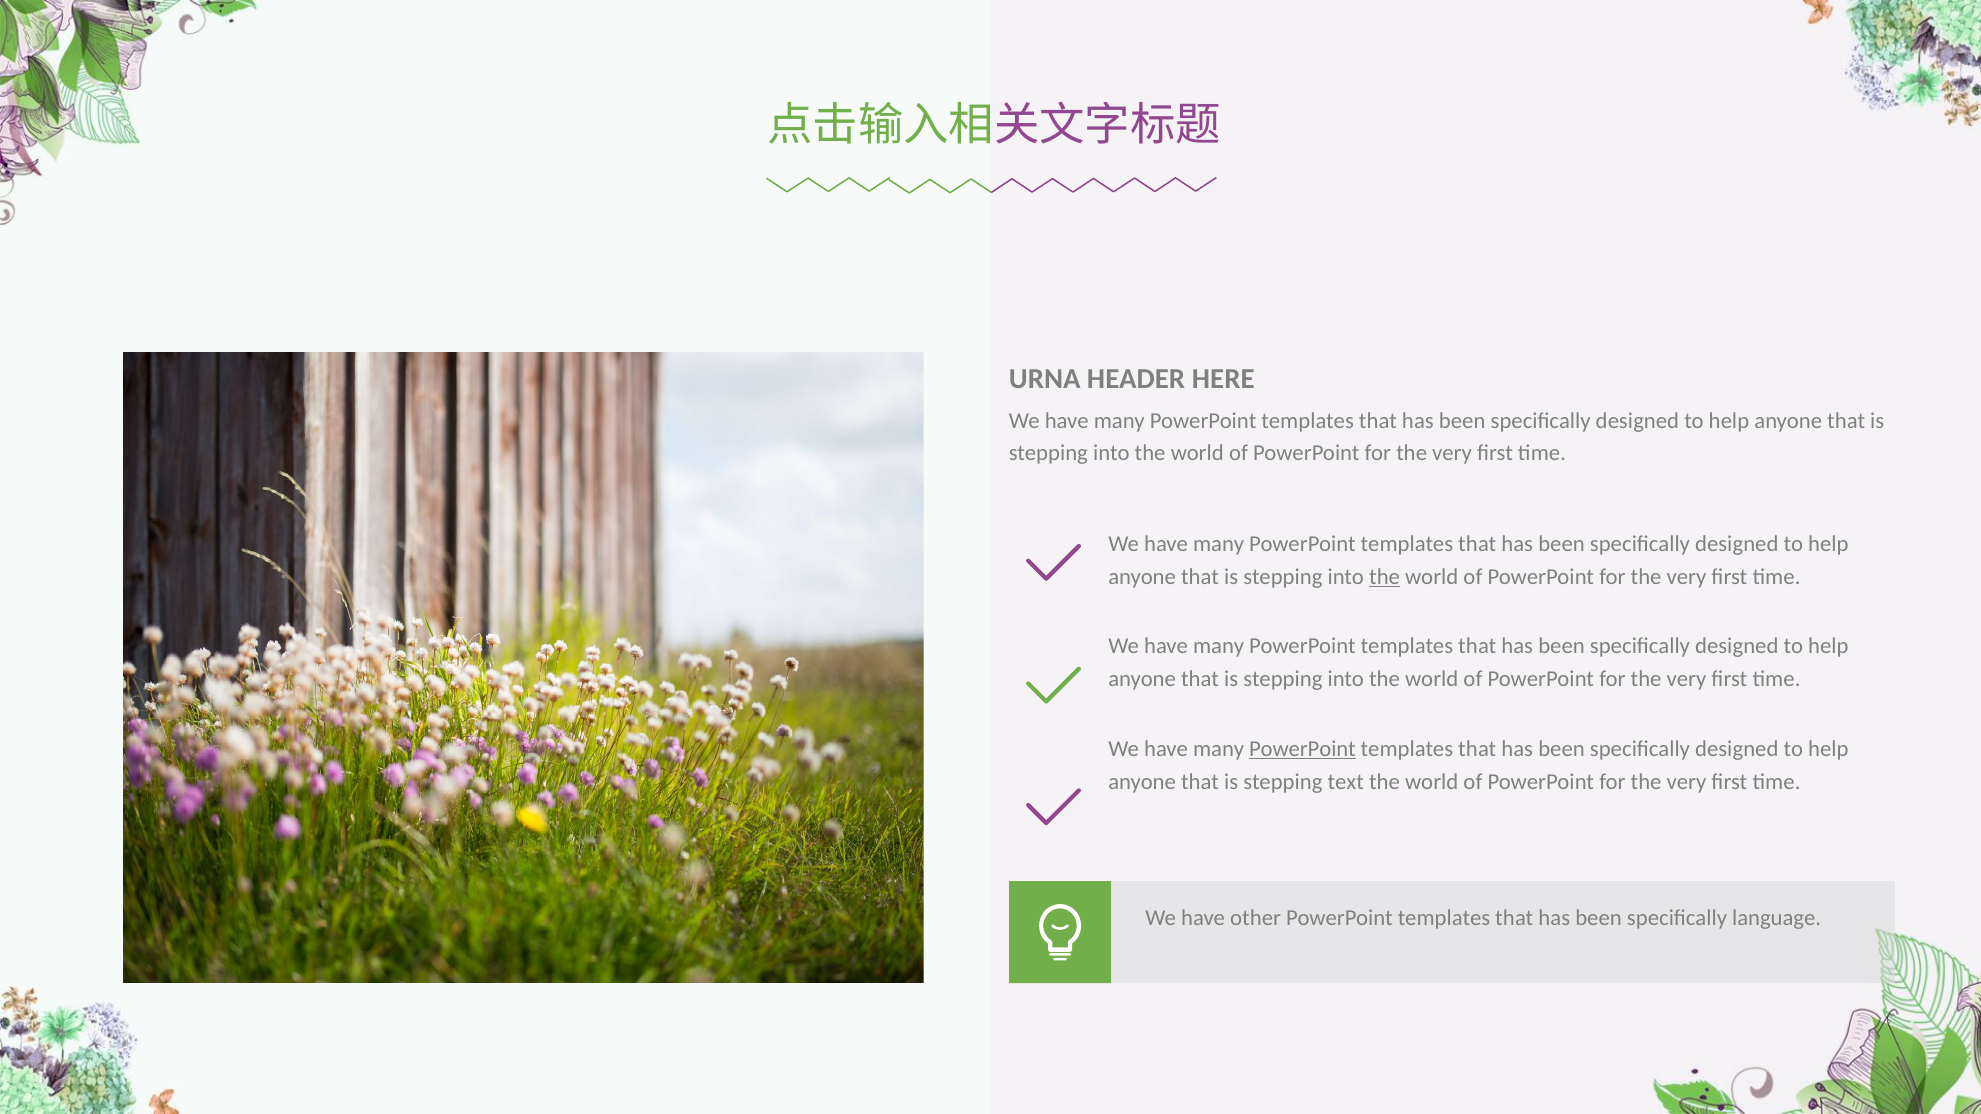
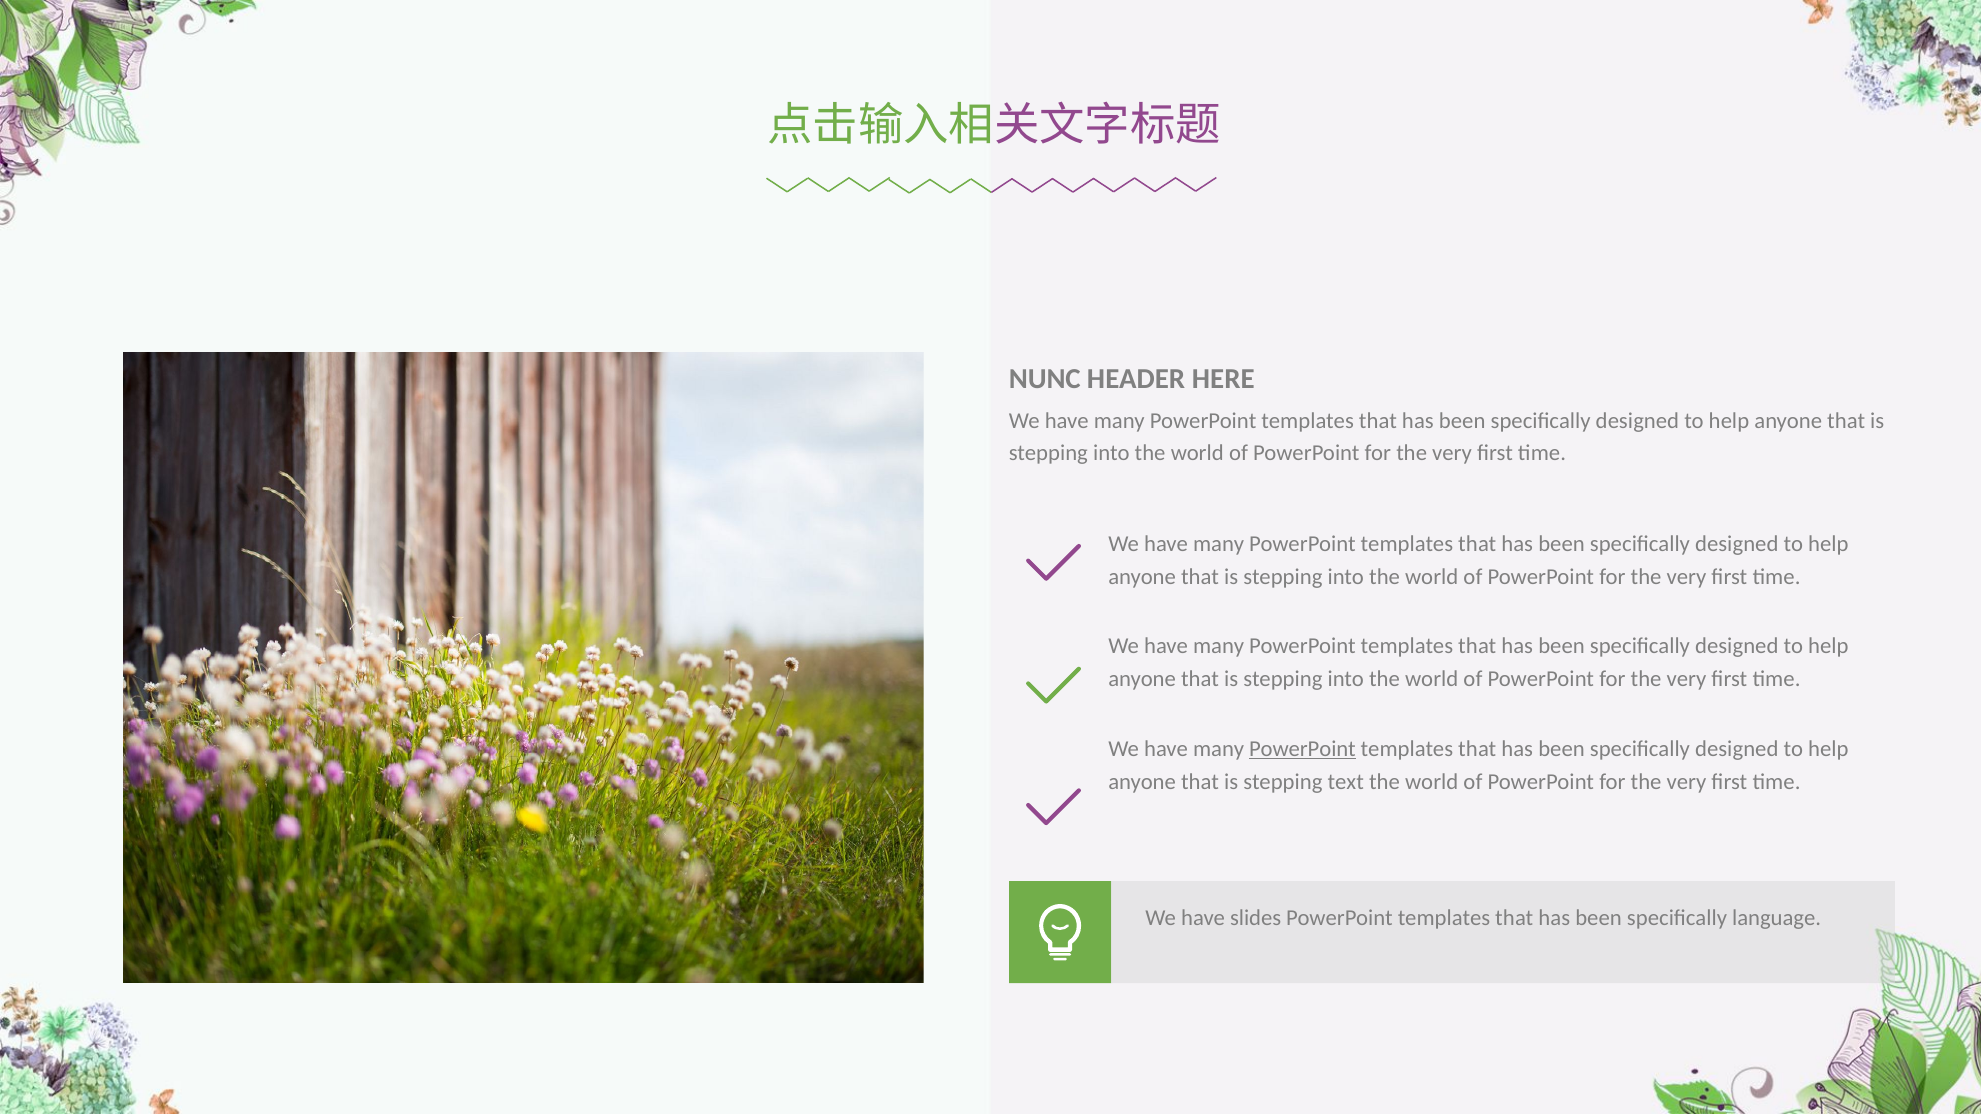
URNA: URNA -> NUNC
the at (1385, 577) underline: present -> none
other: other -> slides
